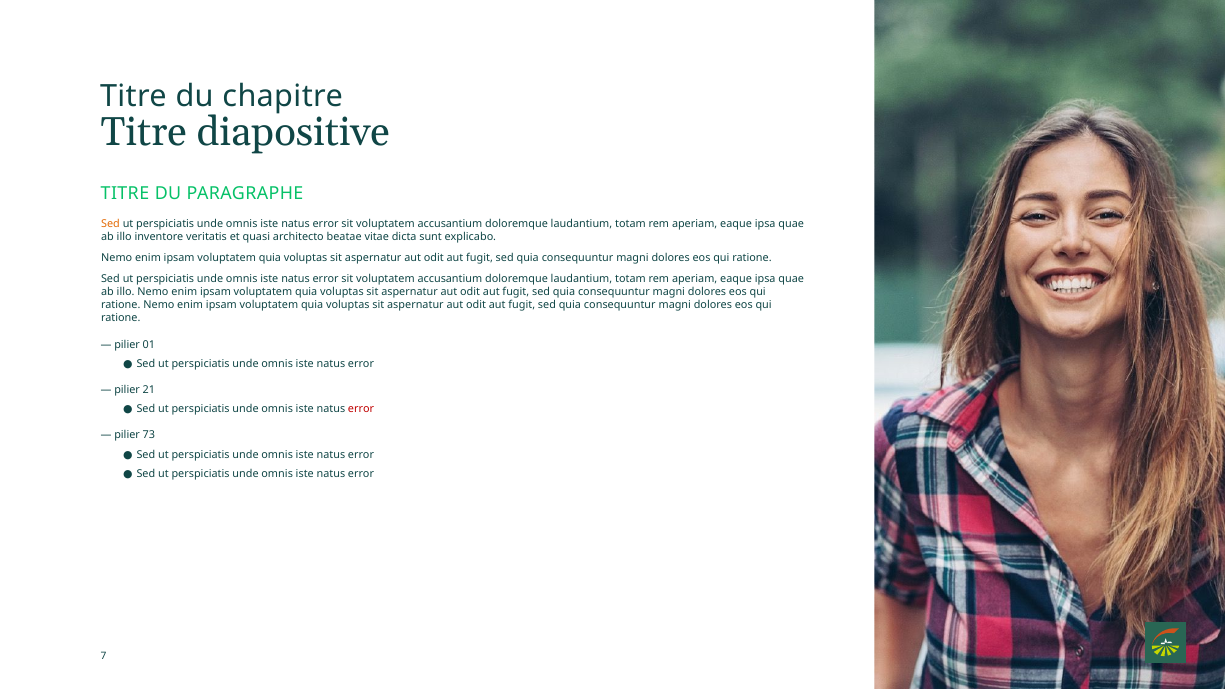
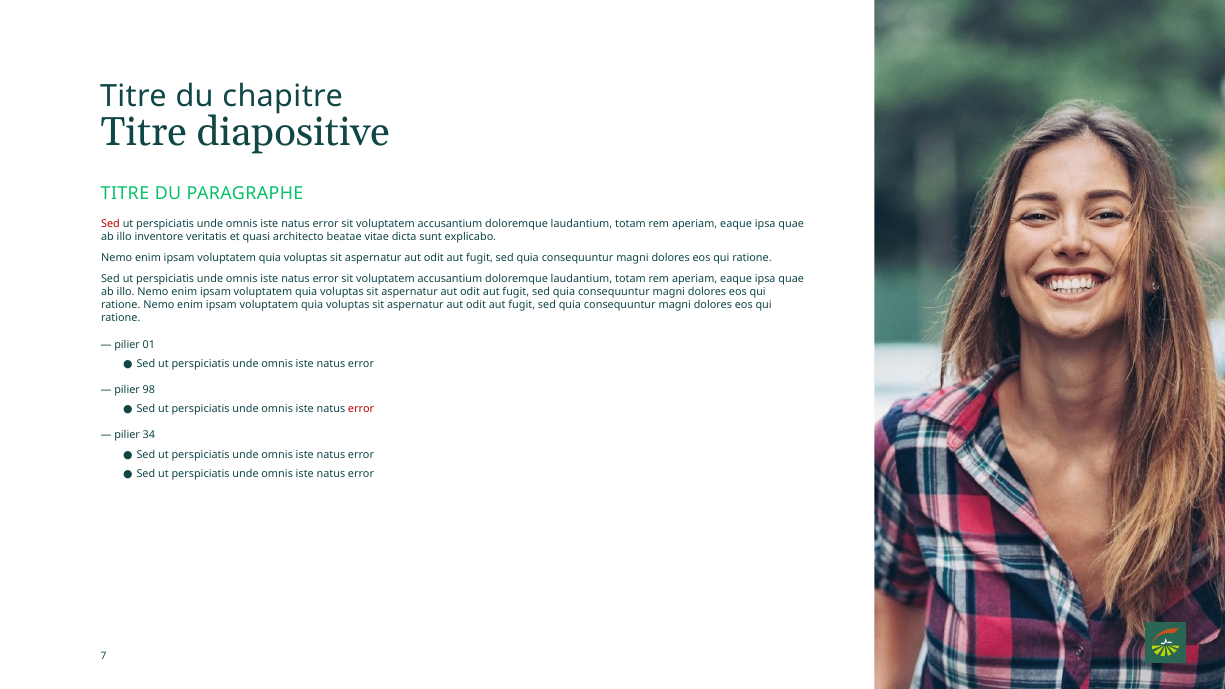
Sed at (111, 224) colour: orange -> red
21: 21 -> 98
73: 73 -> 34
